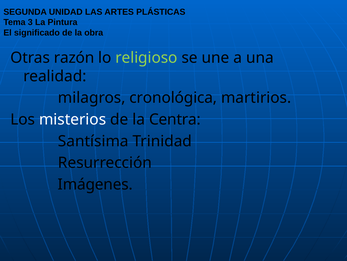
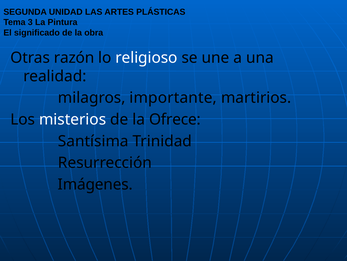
religioso colour: light green -> white
cronológica: cronológica -> importante
Centra: Centra -> Ofrece
